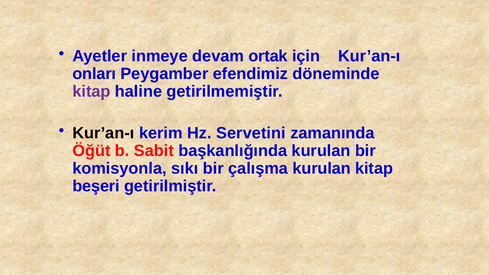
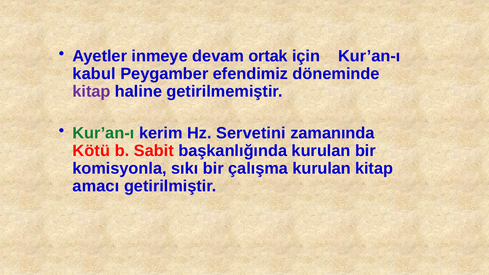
onları: onları -> kabul
Kur’an-ı at (103, 133) colour: black -> green
Öğüt: Öğüt -> Kötü
beşeri: beşeri -> amacı
